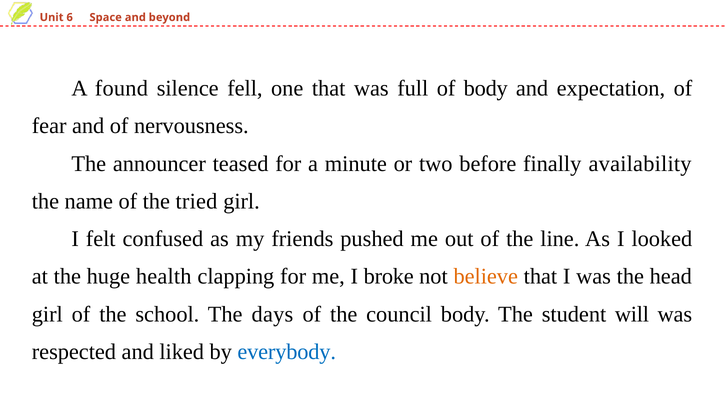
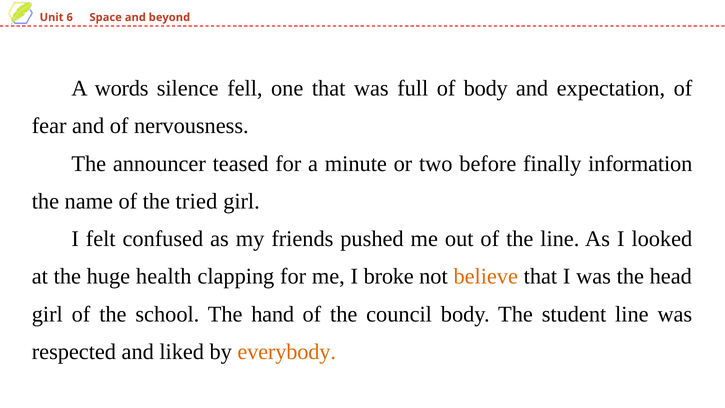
found: found -> words
availability: availability -> information
days: days -> hand
student will: will -> line
everybody colour: blue -> orange
